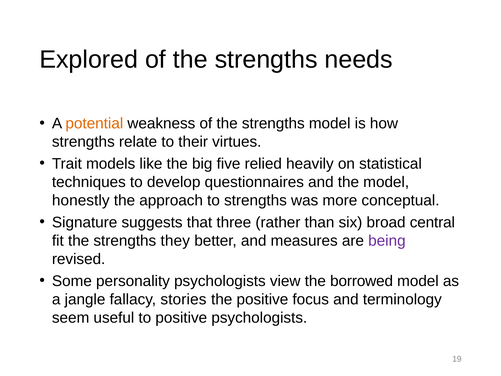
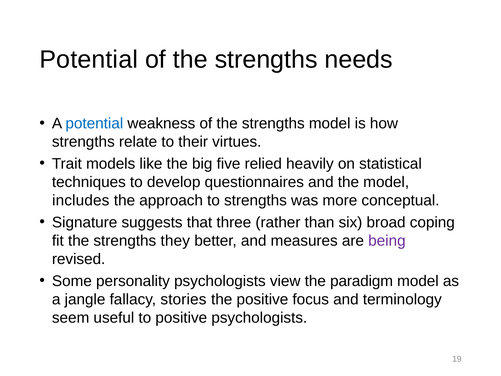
Explored at (89, 60): Explored -> Potential
potential at (94, 123) colour: orange -> blue
honestly: honestly -> includes
central: central -> coping
borrowed: borrowed -> paradigm
